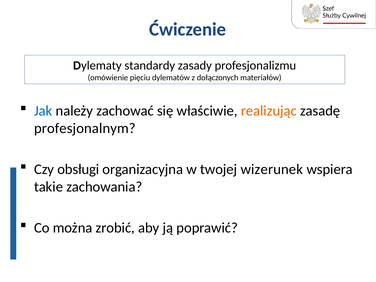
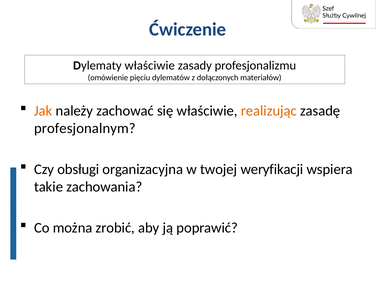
Dylematy standardy: standardy -> właściwie
Jak colour: blue -> orange
wizerunek: wizerunek -> weryfikacji
